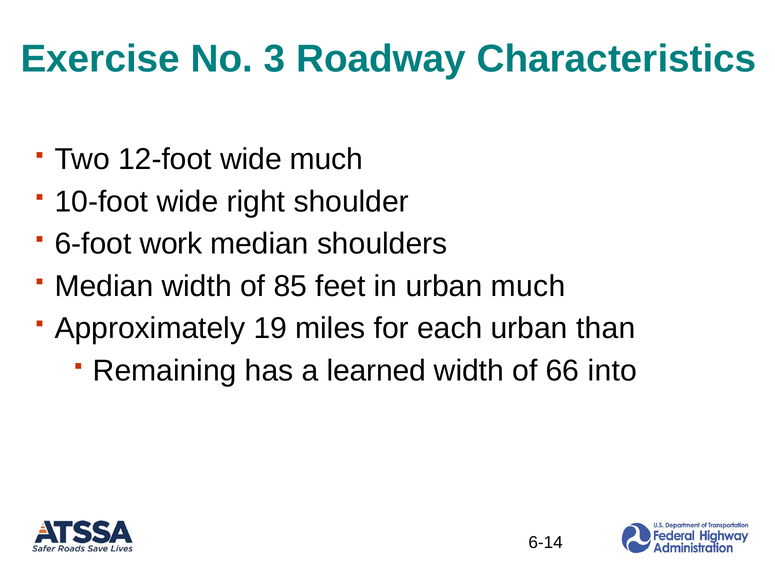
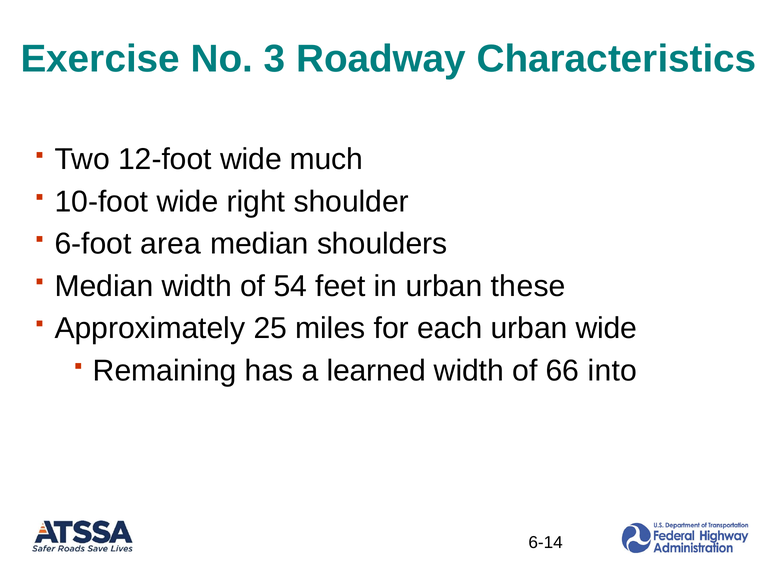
work: work -> area
85: 85 -> 54
urban much: much -> these
19: 19 -> 25
urban than: than -> wide
